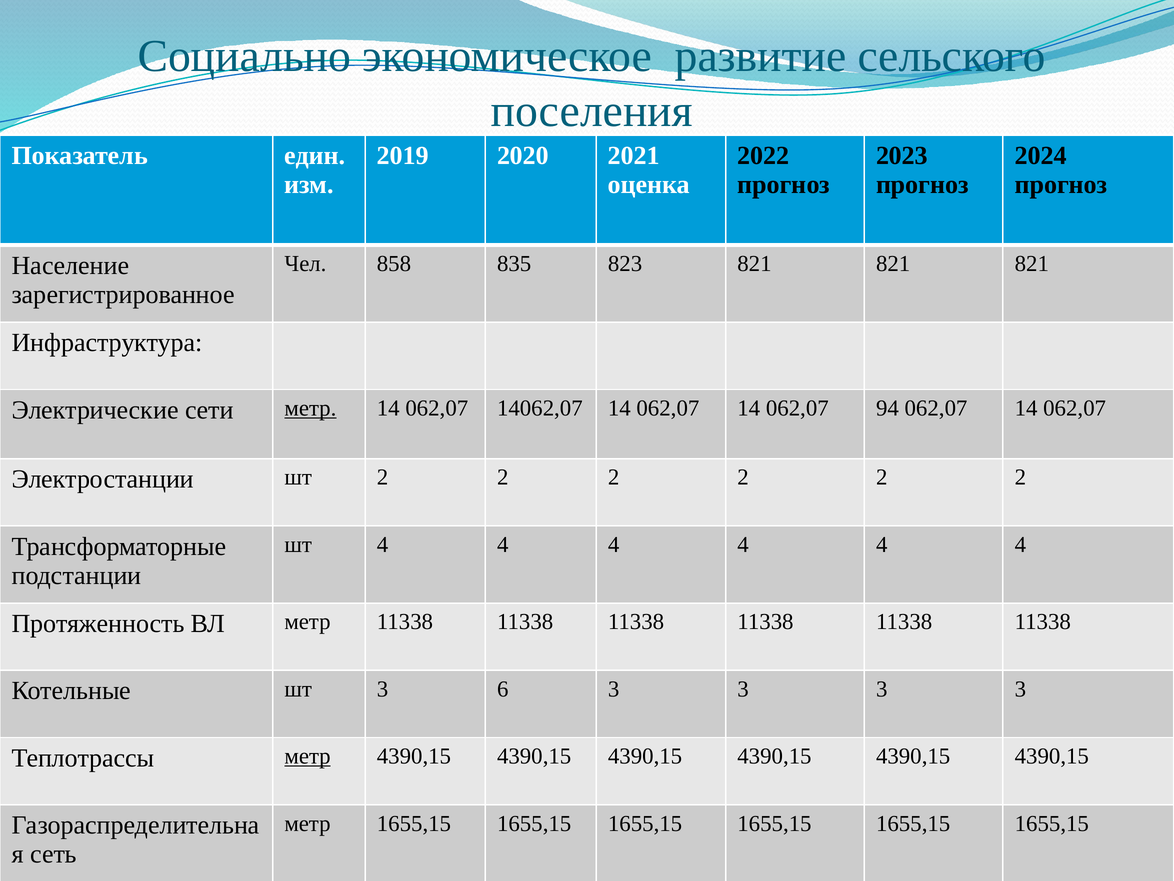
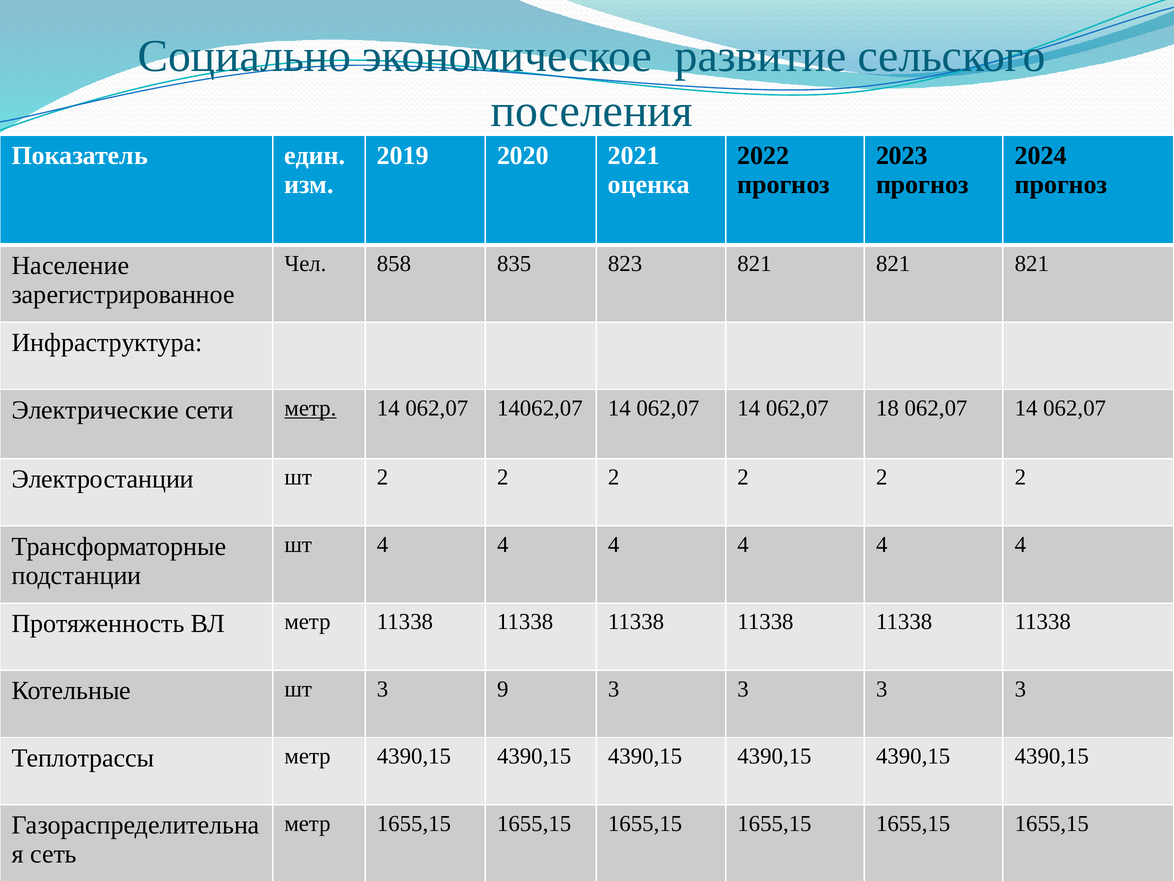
94: 94 -> 18
6: 6 -> 9
метр at (307, 756) underline: present -> none
